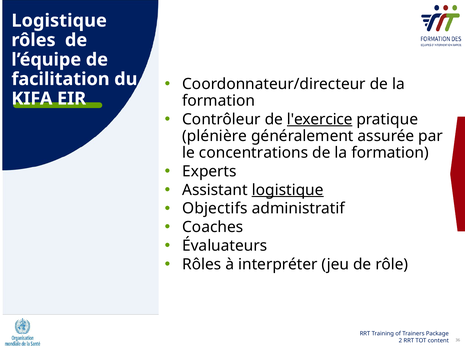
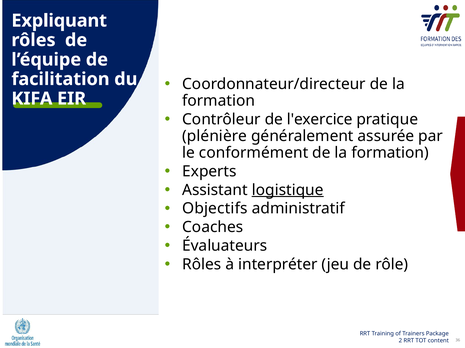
Logistique at (59, 21): Logistique -> Expliquant
l'exercice underline: present -> none
concentrations: concentrations -> conformément
